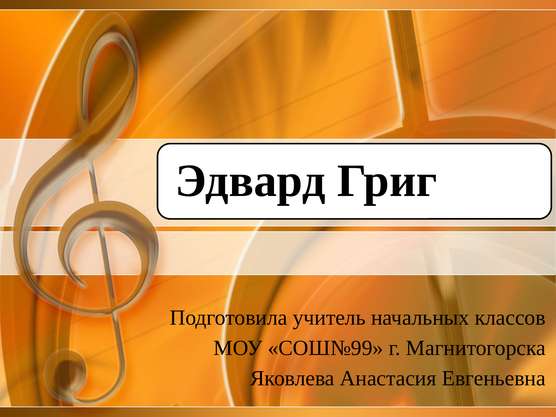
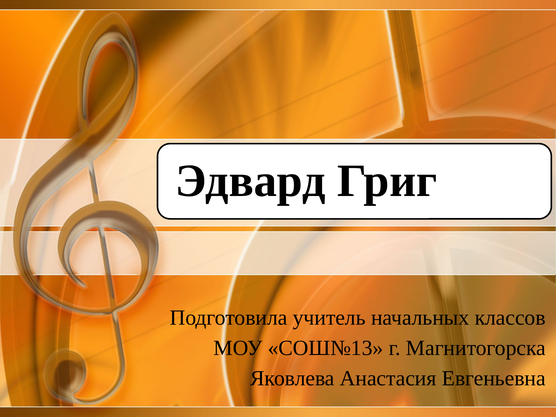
СОШ№99: СОШ№99 -> СОШ№13
